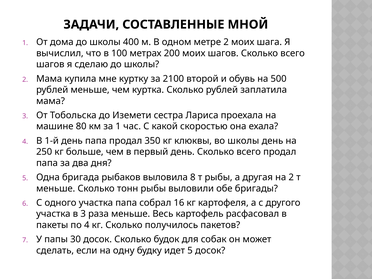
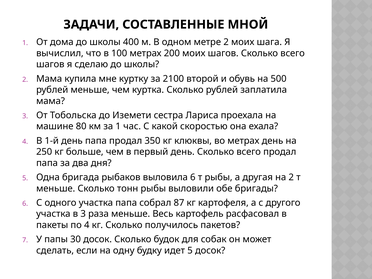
во школы: школы -> метрах
выловила 8: 8 -> 6
16: 16 -> 87
